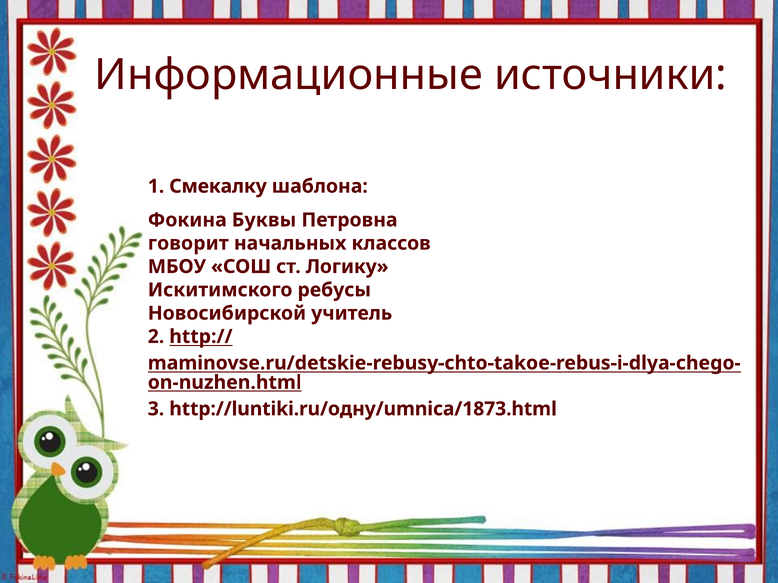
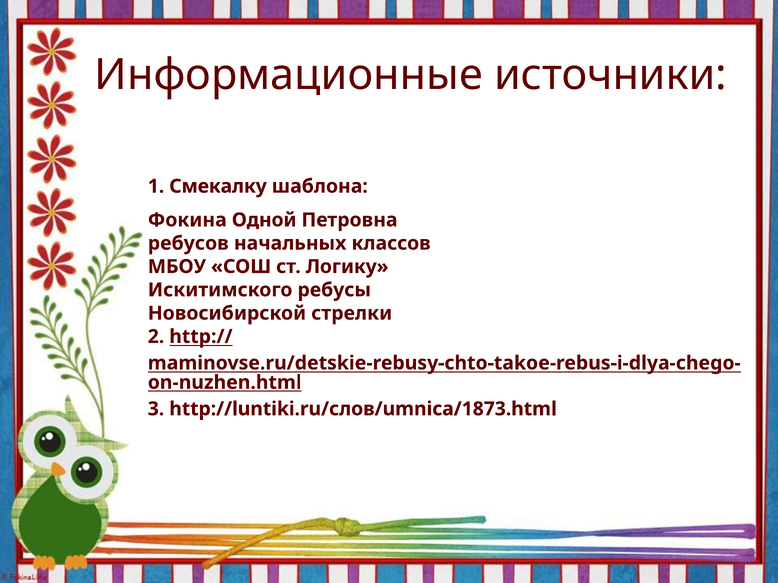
Буквы: Буквы -> Одной
говорит: говорит -> ребусов
учитель: учитель -> стрелки
http://luntiki.ru/одну/umnica/1873.html: http://luntiki.ru/одну/umnica/1873.html -> http://luntiki.ru/слов/umnica/1873.html
